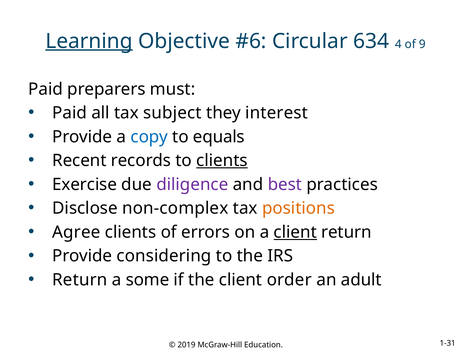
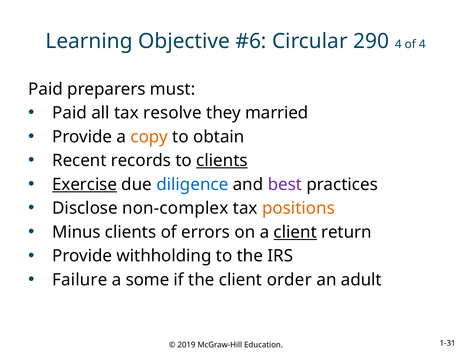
Learning underline: present -> none
634: 634 -> 290
of 9: 9 -> 4
subject: subject -> resolve
interest: interest -> married
copy colour: blue -> orange
equals: equals -> obtain
Exercise underline: none -> present
diligence colour: purple -> blue
Agree: Agree -> Minus
considering: considering -> withholding
Return at (80, 279): Return -> Failure
